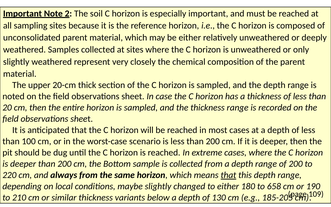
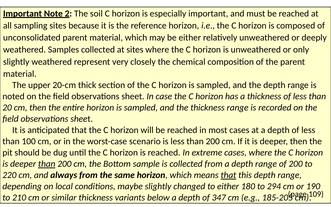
than at (47, 164) underline: none -> present
658: 658 -> 294
130: 130 -> 347
